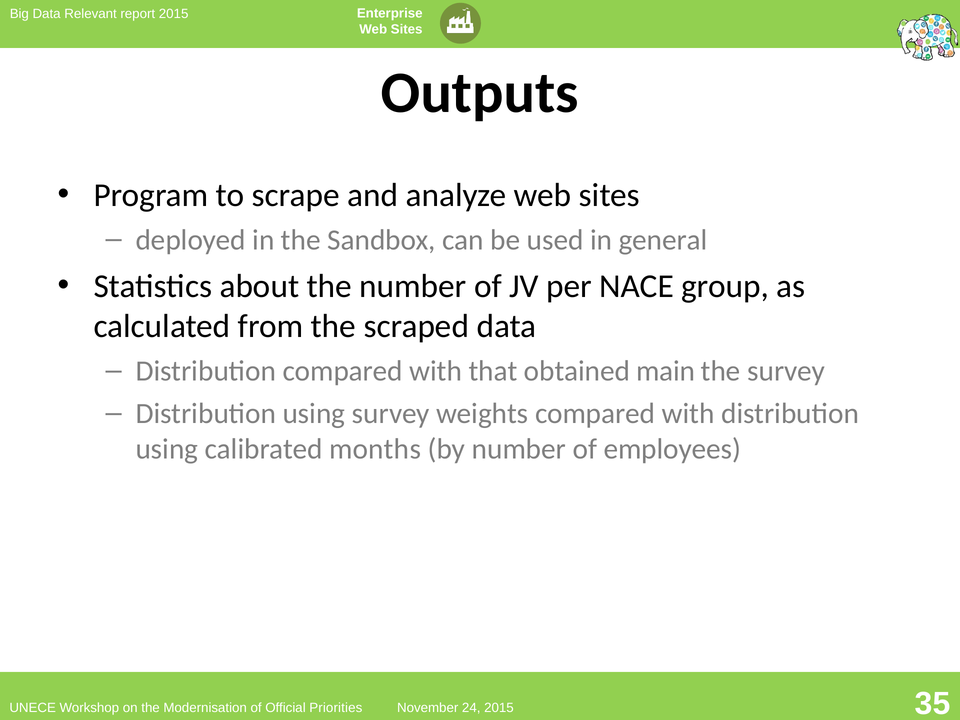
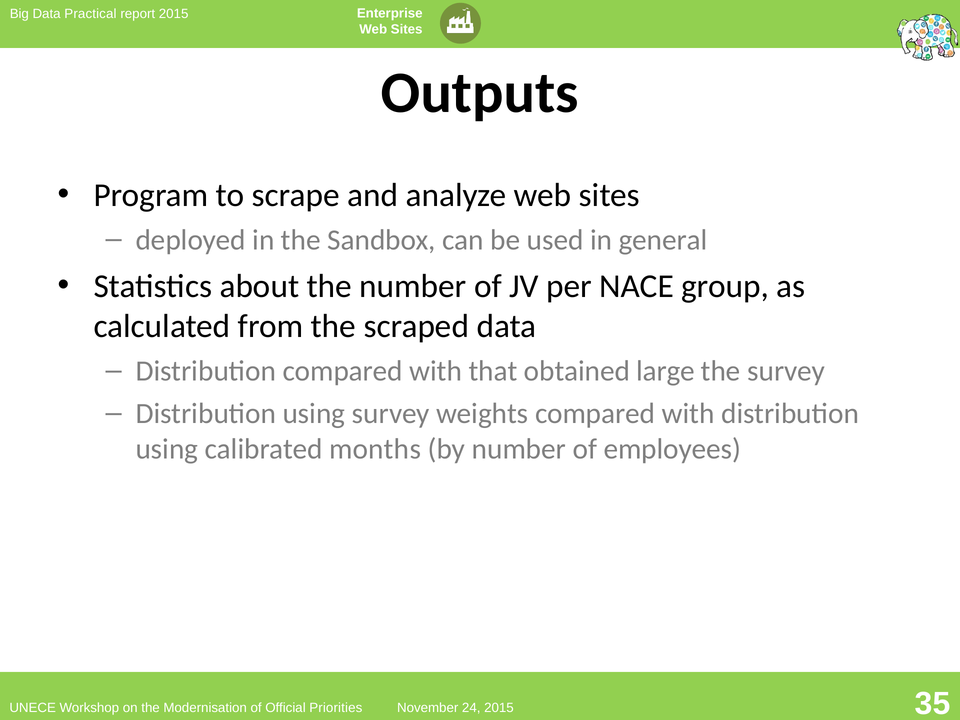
Relevant: Relevant -> Practical
main: main -> large
